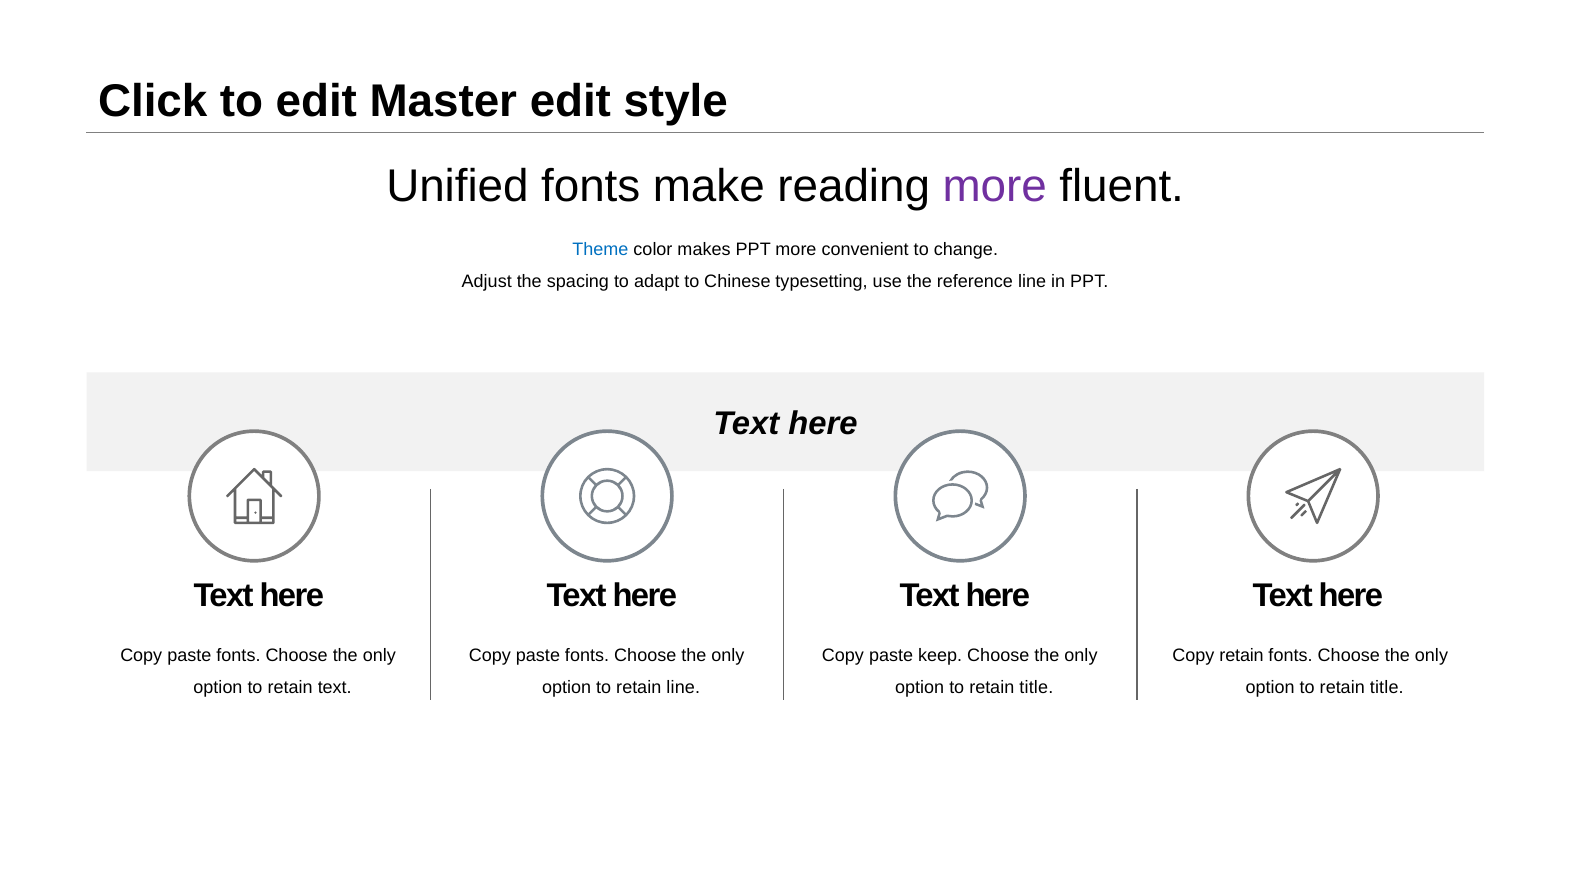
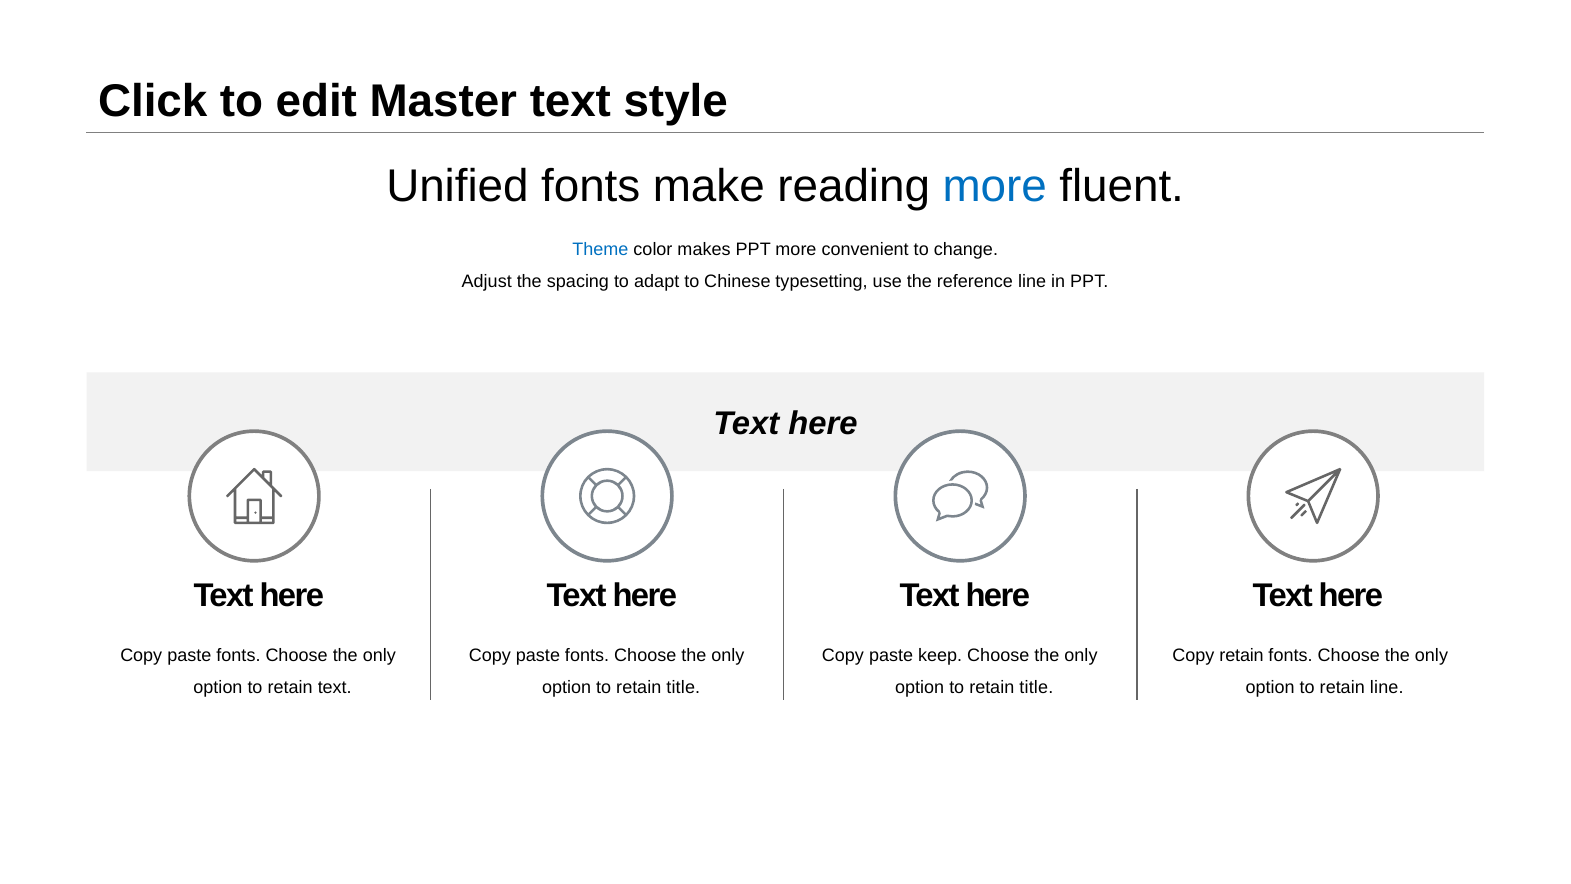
Master edit: edit -> text
more at (995, 186) colour: purple -> blue
line at (683, 687): line -> title
title at (1387, 687): title -> line
